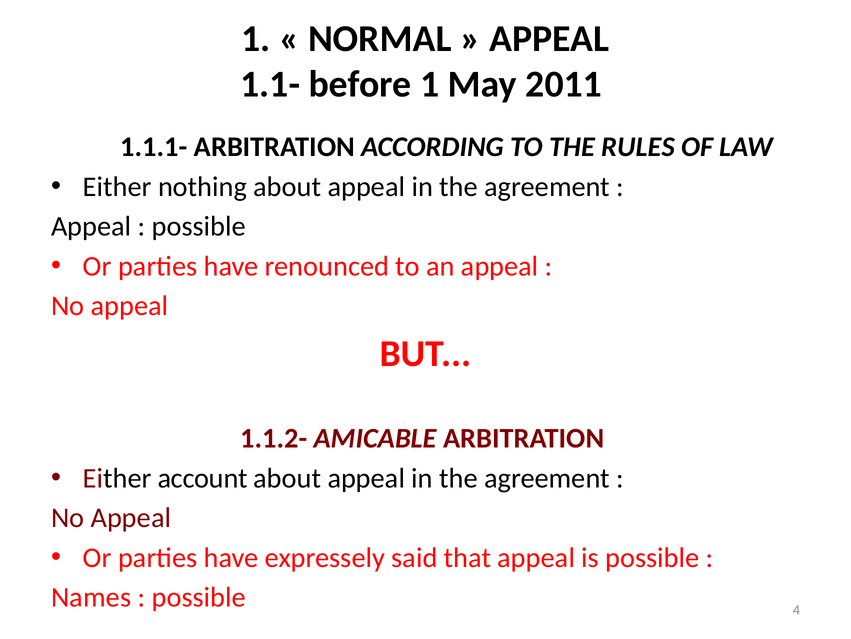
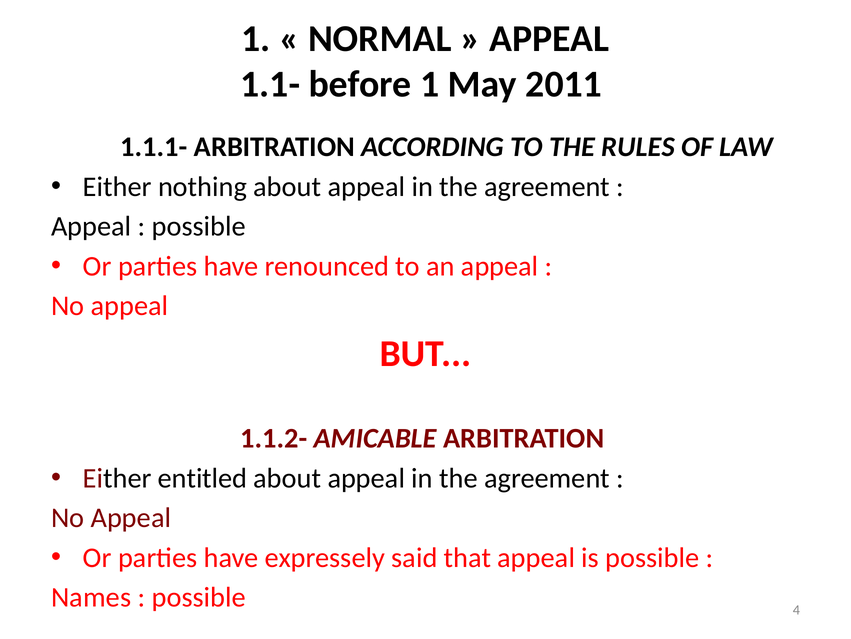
account: account -> entitled
